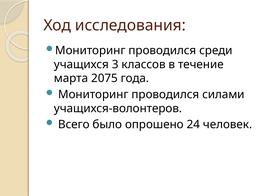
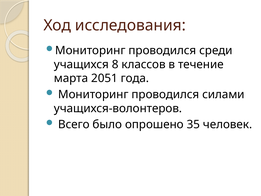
3: 3 -> 8
2075: 2075 -> 2051
24: 24 -> 35
